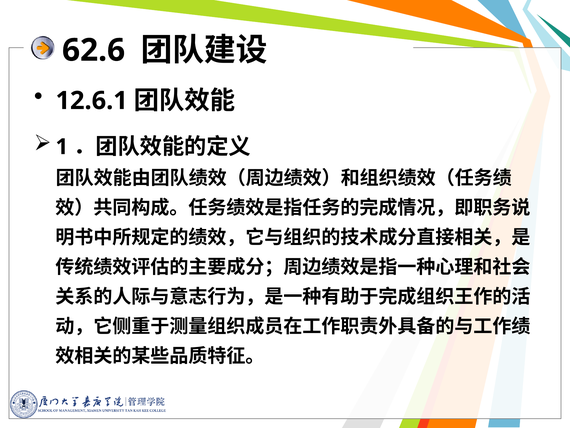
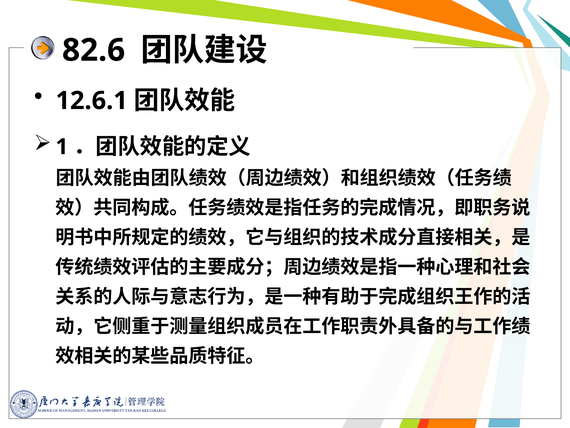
62.6: 62.6 -> 82.6
